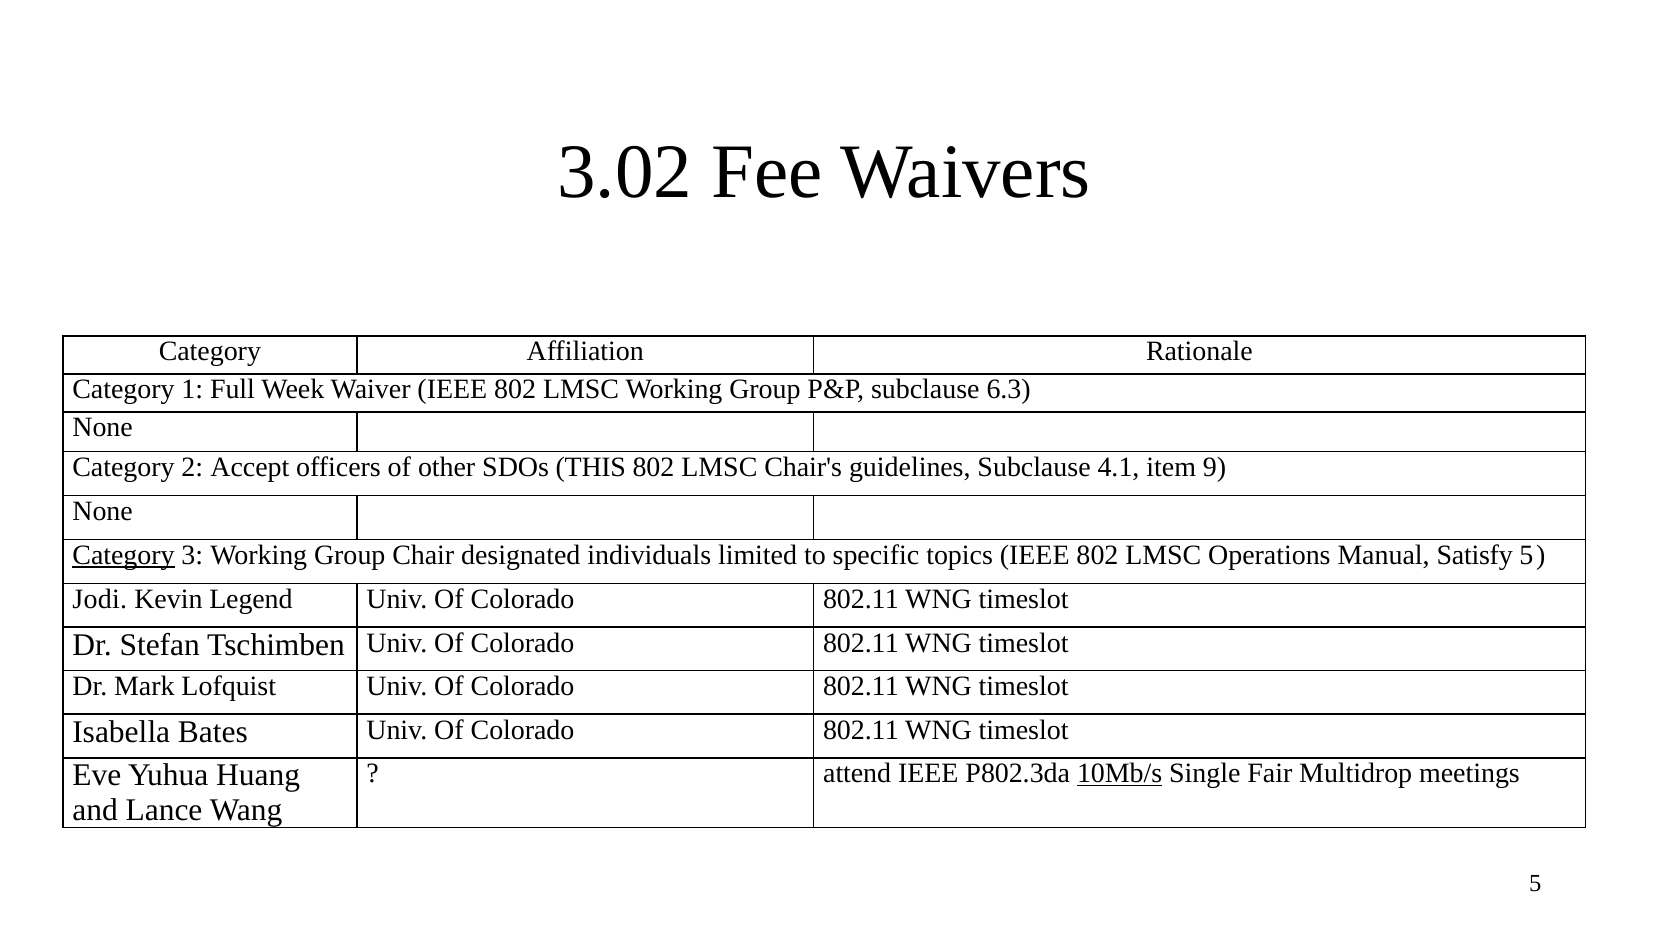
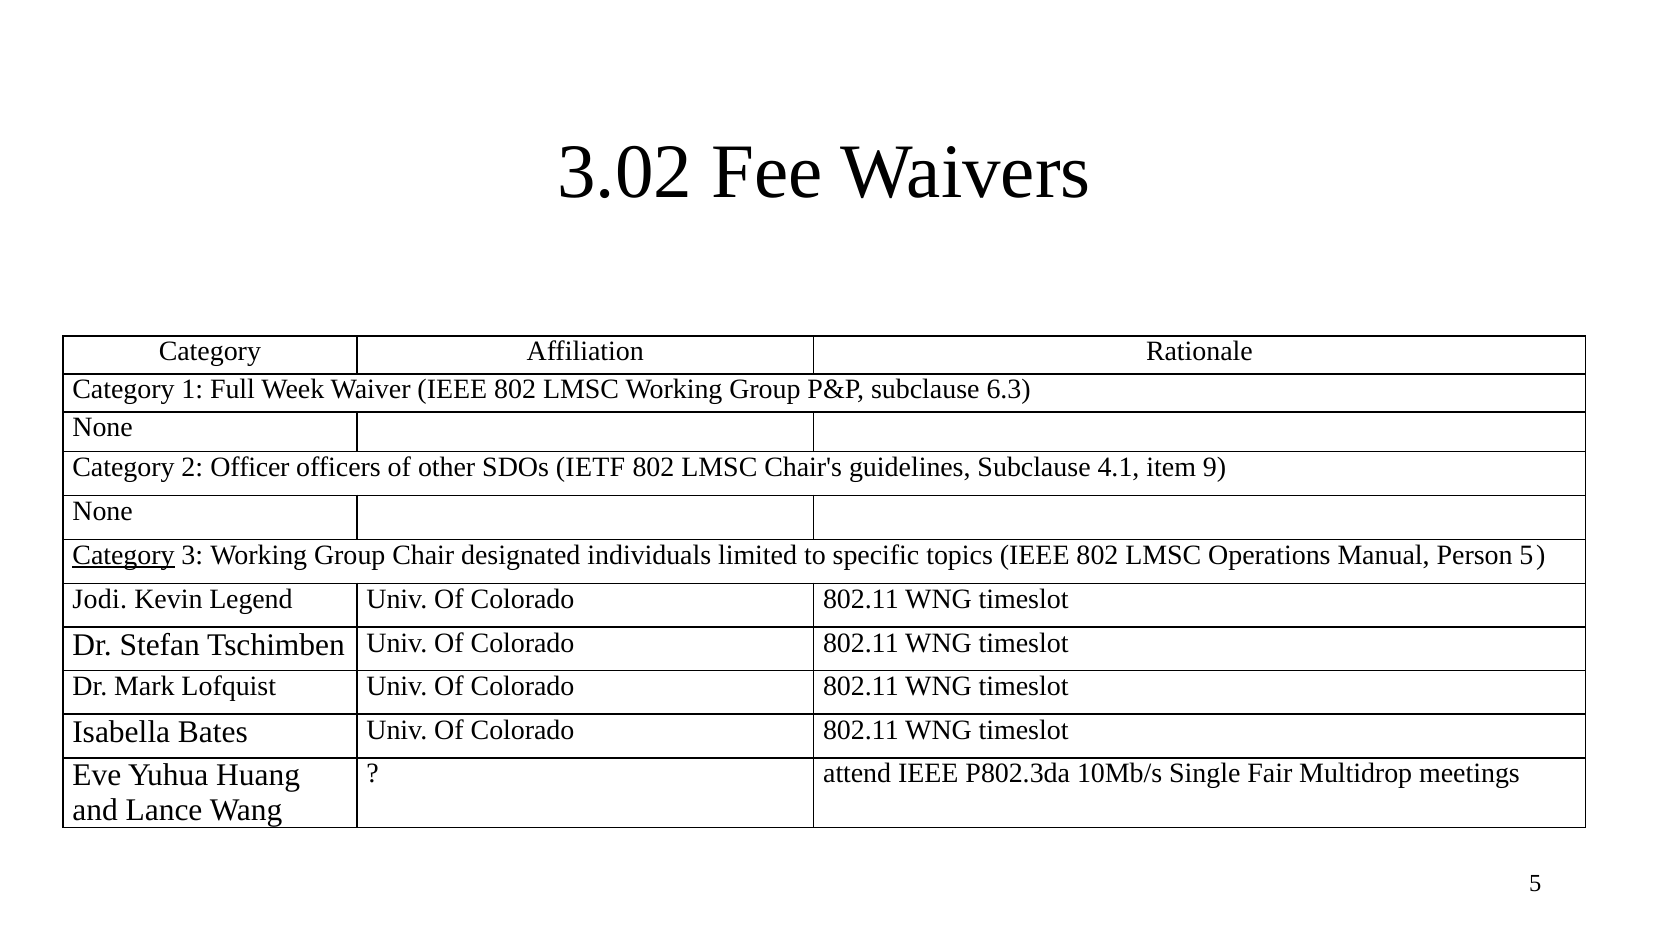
Accept: Accept -> Officer
THIS: THIS -> IETF
Satisfy: Satisfy -> Person
10Mb/s underline: present -> none
